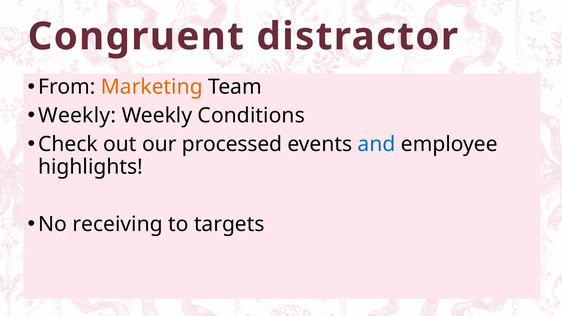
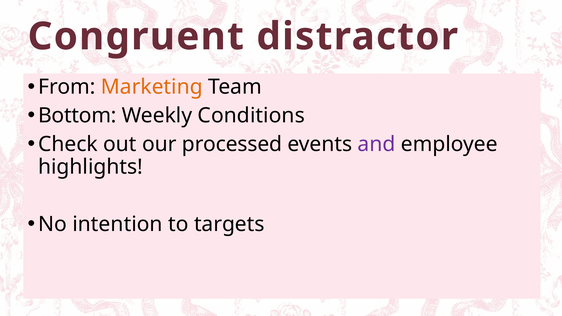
Weekly at (77, 116): Weekly -> Bottom
and colour: blue -> purple
receiving: receiving -> intention
